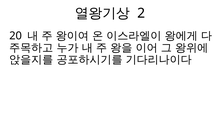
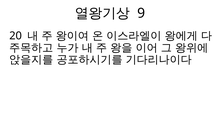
2: 2 -> 9
